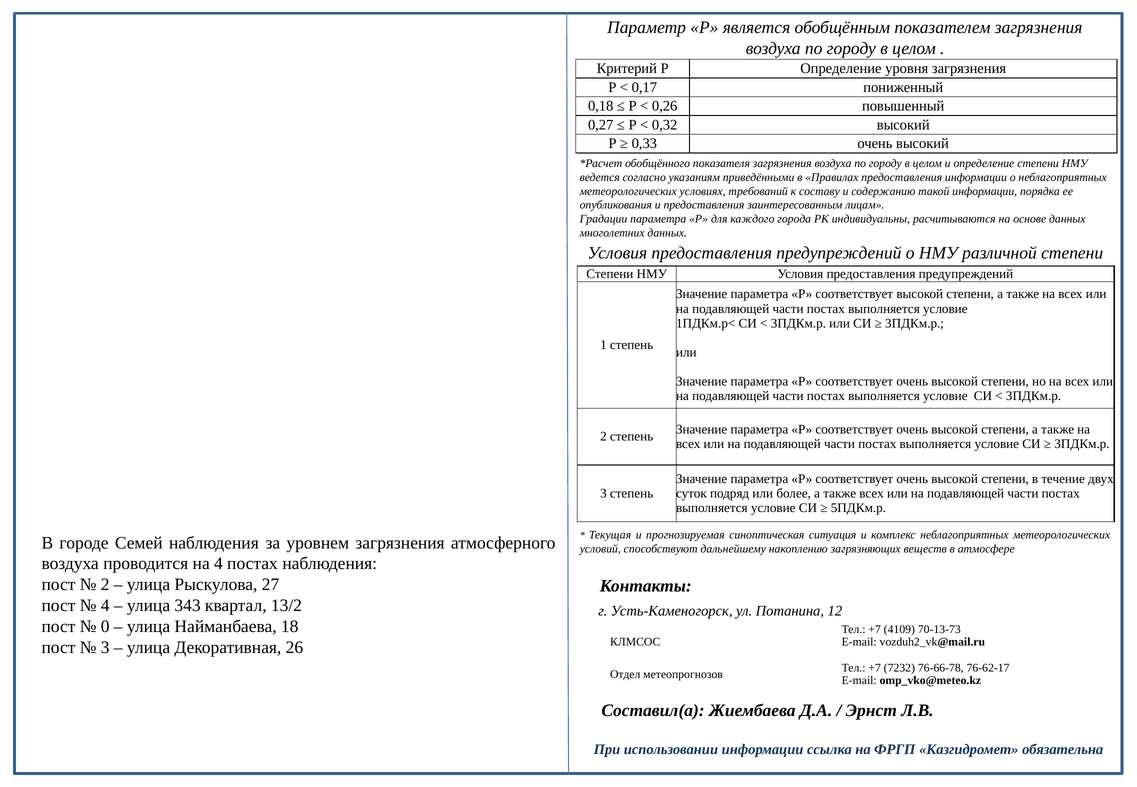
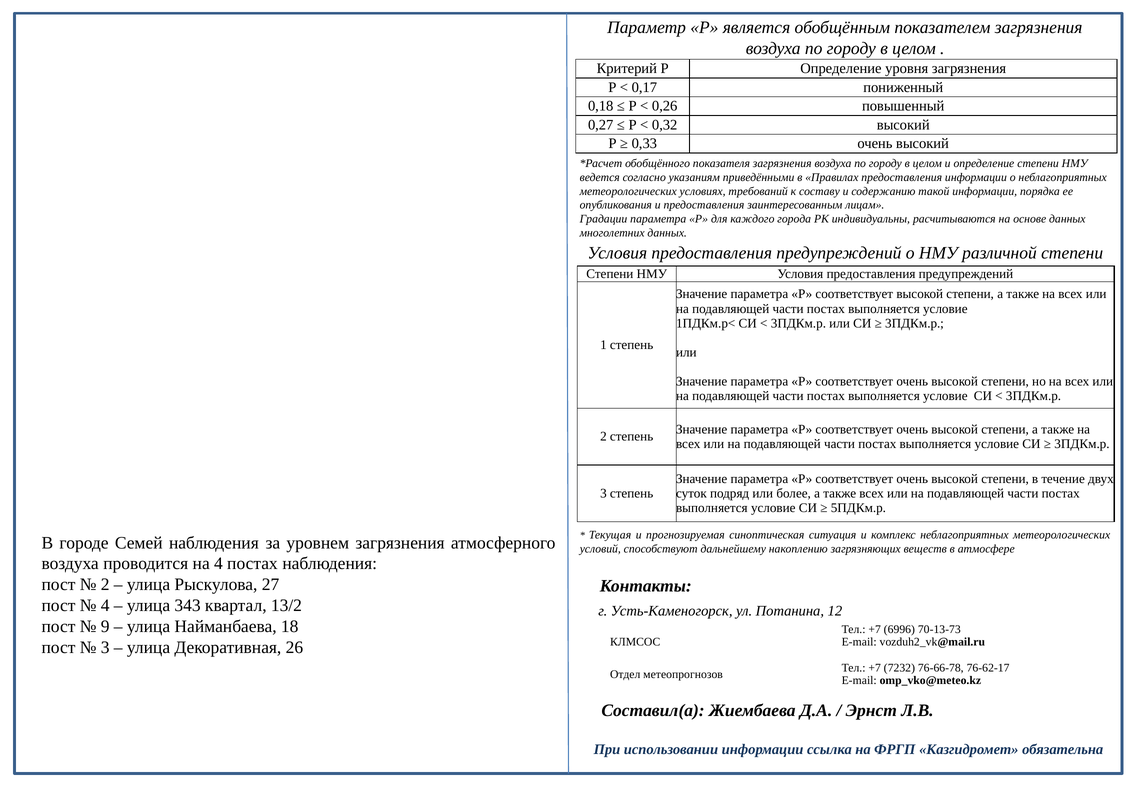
0: 0 -> 9
4109: 4109 -> 6996
